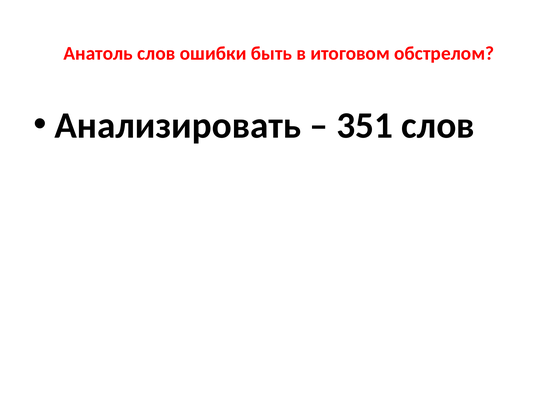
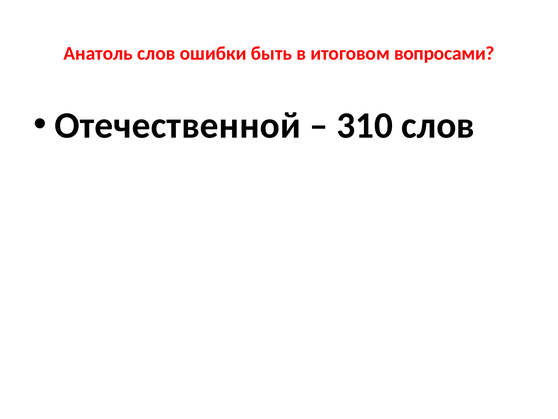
обстрелом: обстрелом -> вопросами
Анализировать: Анализировать -> Отечественной
351: 351 -> 310
